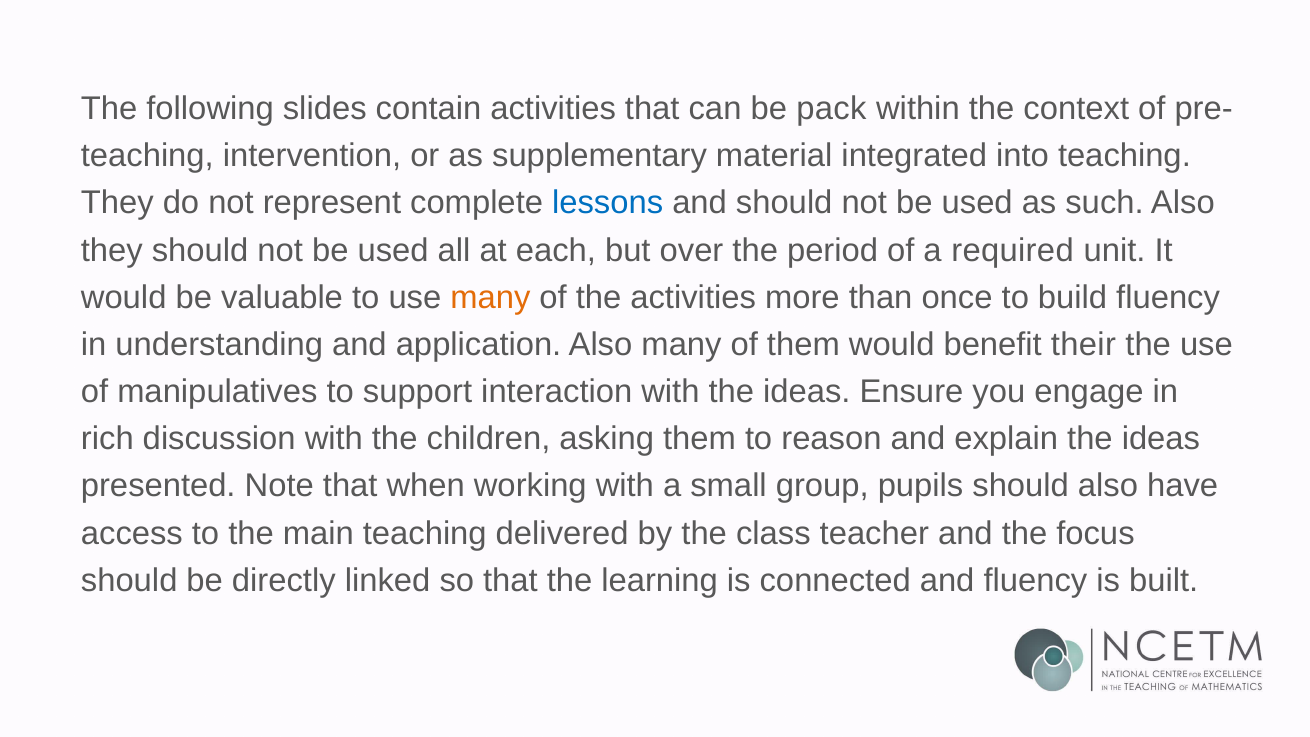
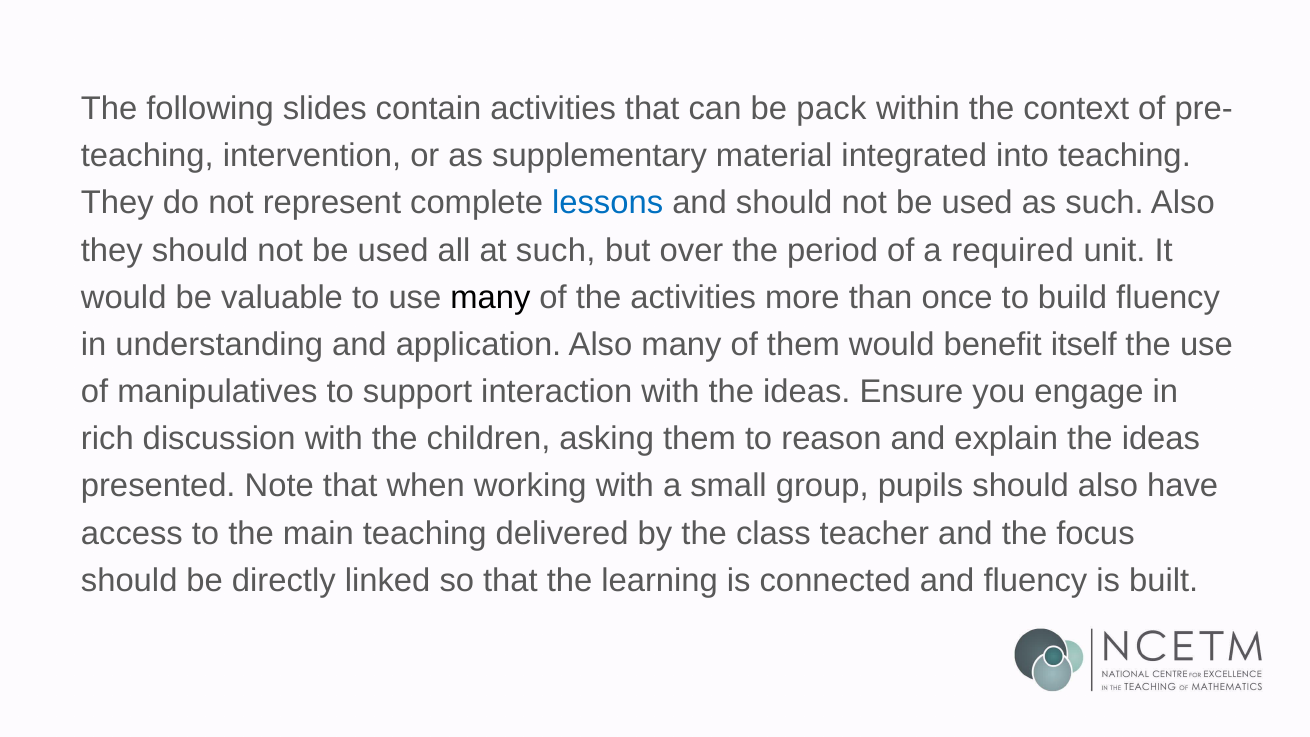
at each: each -> such
many at (490, 297) colour: orange -> black
their: their -> itself
